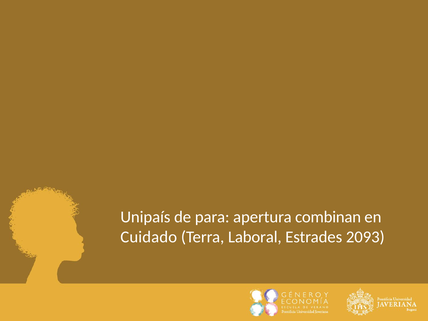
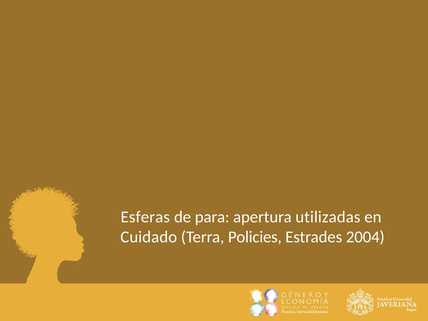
Unipaís: Unipaís -> Esferas
combinan: combinan -> utilizadas
Laboral: Laboral -> Policies
2093: 2093 -> 2004
